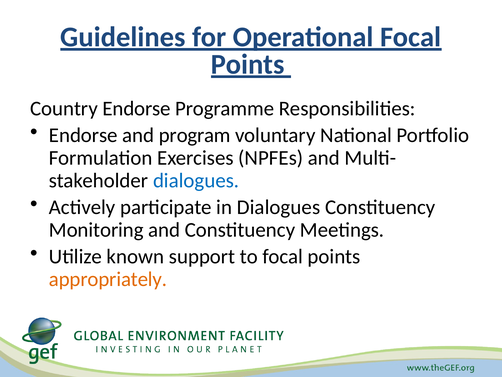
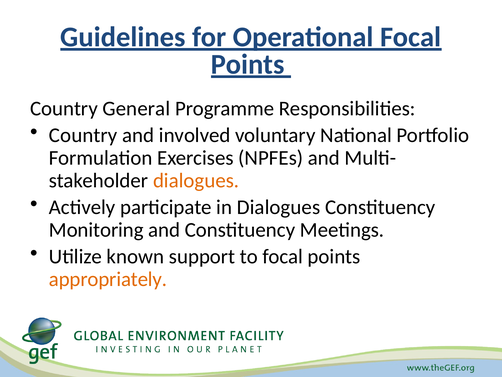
Country Endorse: Endorse -> General
Endorse at (83, 135): Endorse -> Country
program: program -> involved
dialogues at (196, 180) colour: blue -> orange
